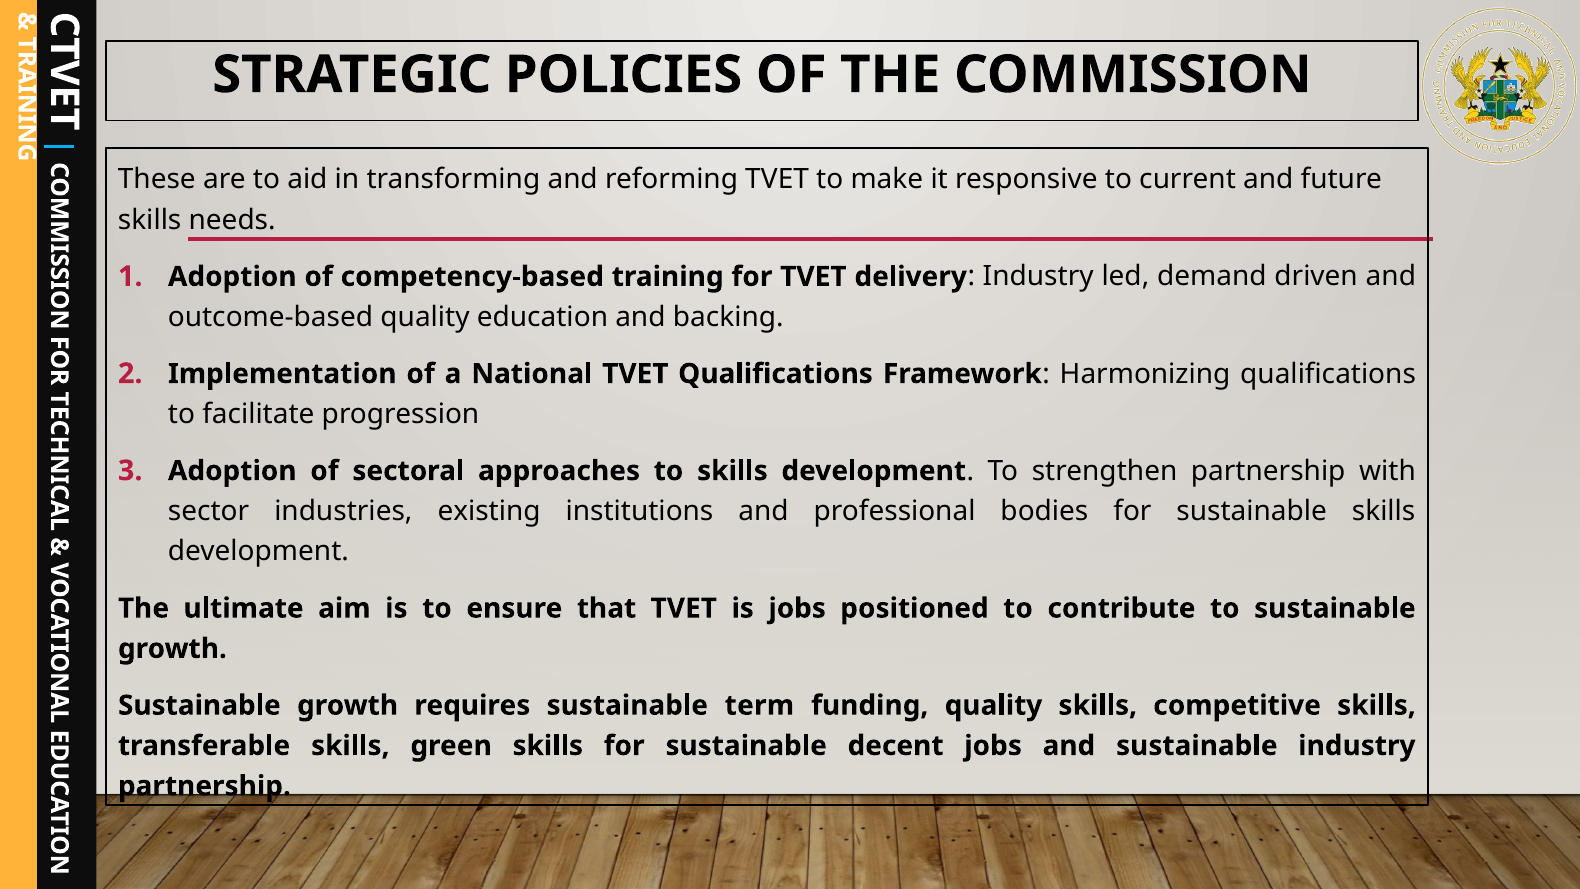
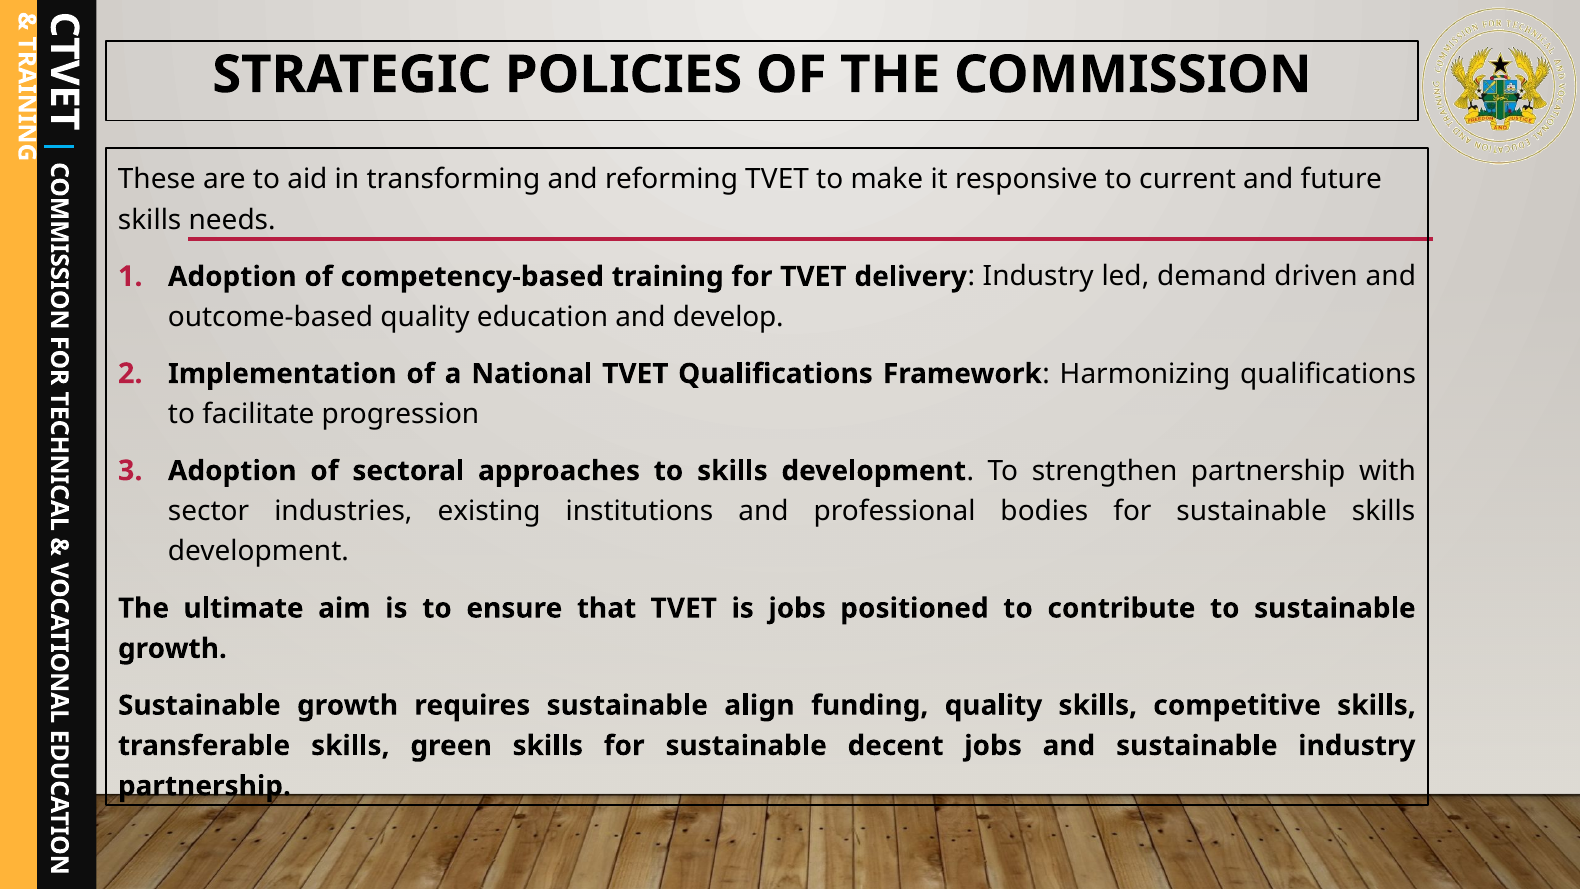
backing: backing -> develop
term: term -> align
